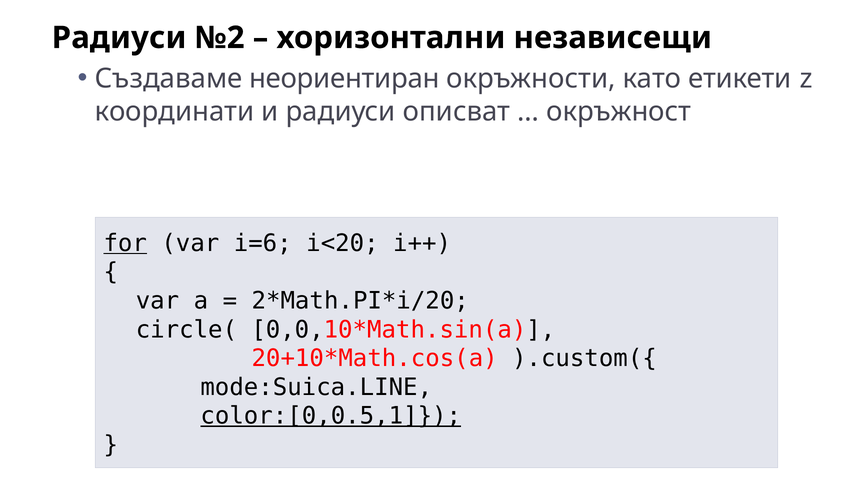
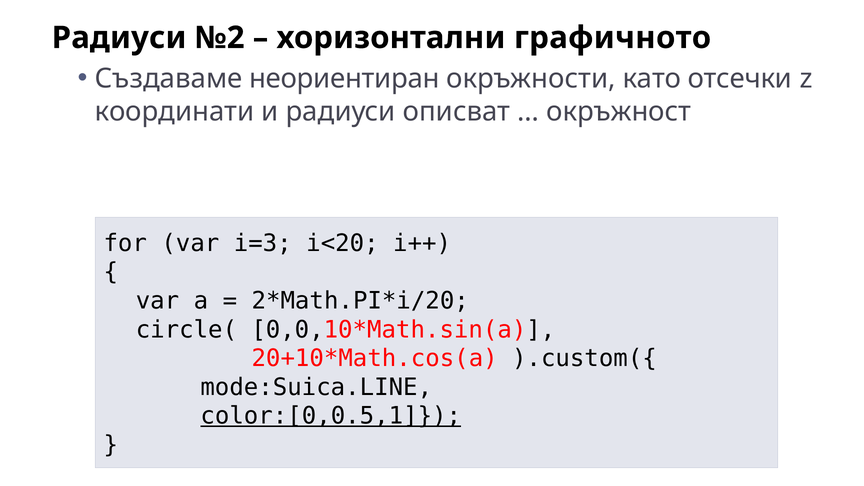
независещи: независещи -> графичното
етикети: етикети -> отсечки
for underline: present -> none
i=6: i=6 -> i=3
